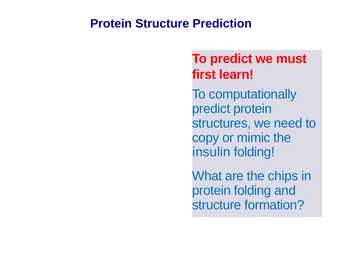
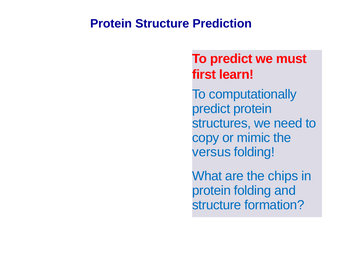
insulin: insulin -> versus
